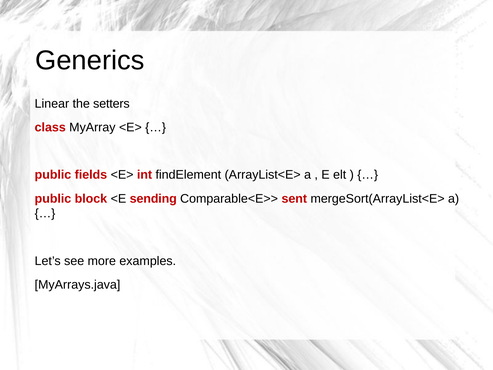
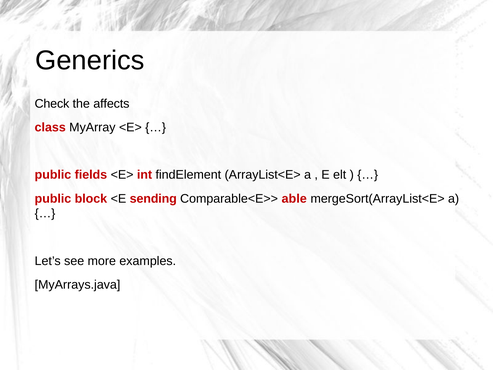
Linear: Linear -> Check
setters: setters -> affects
sent: sent -> able
